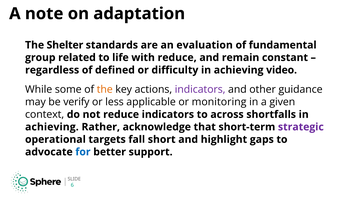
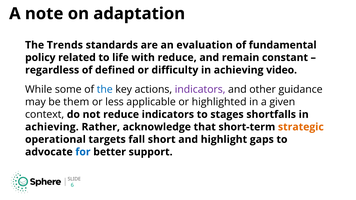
Shelter: Shelter -> Trends
group: group -> policy
the at (105, 90) colour: orange -> blue
verify: verify -> them
monitoring: monitoring -> highlighted
across: across -> stages
strategic colour: purple -> orange
